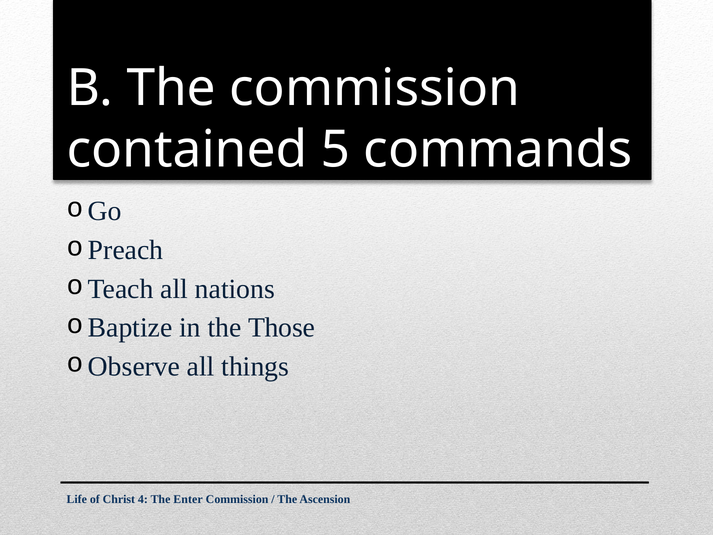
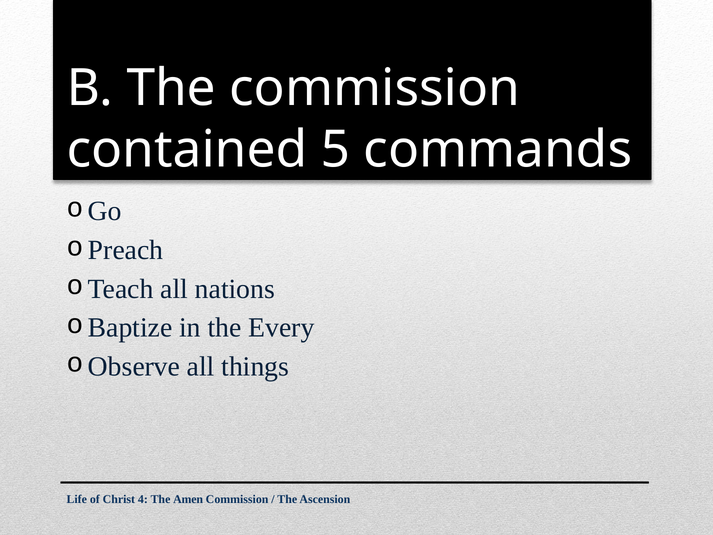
Those: Those -> Every
Enter: Enter -> Amen
